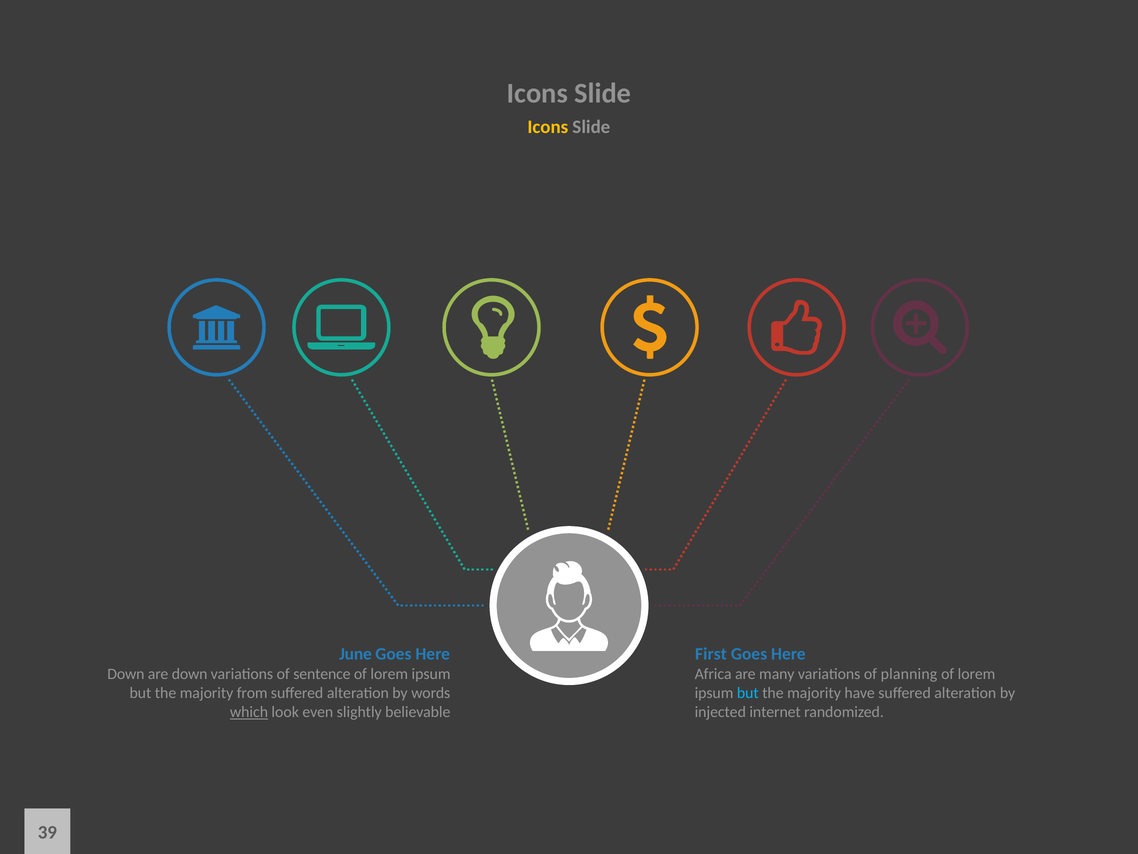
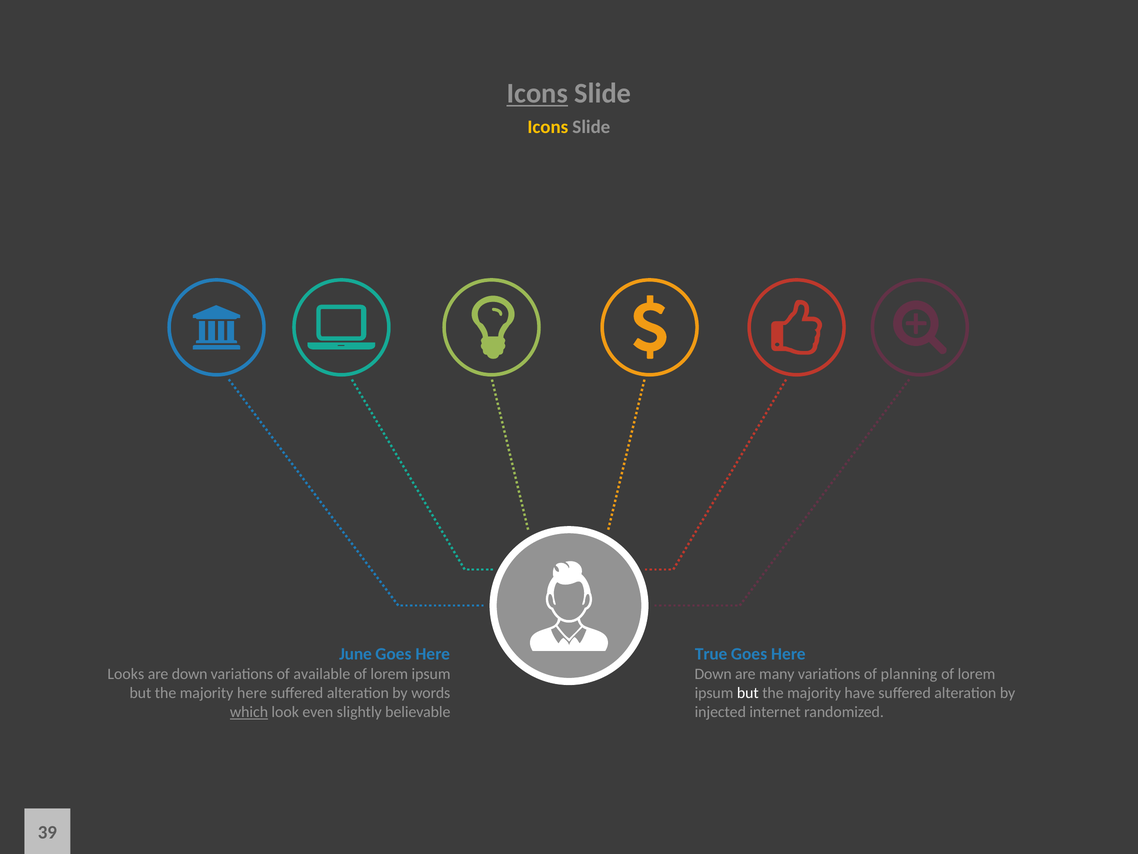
Icons at (537, 93) underline: none -> present
First: First -> True
Down at (126, 674): Down -> Looks
sentence: sentence -> available
Africa at (713, 674): Africa -> Down
majority from: from -> here
but at (748, 693) colour: light blue -> white
